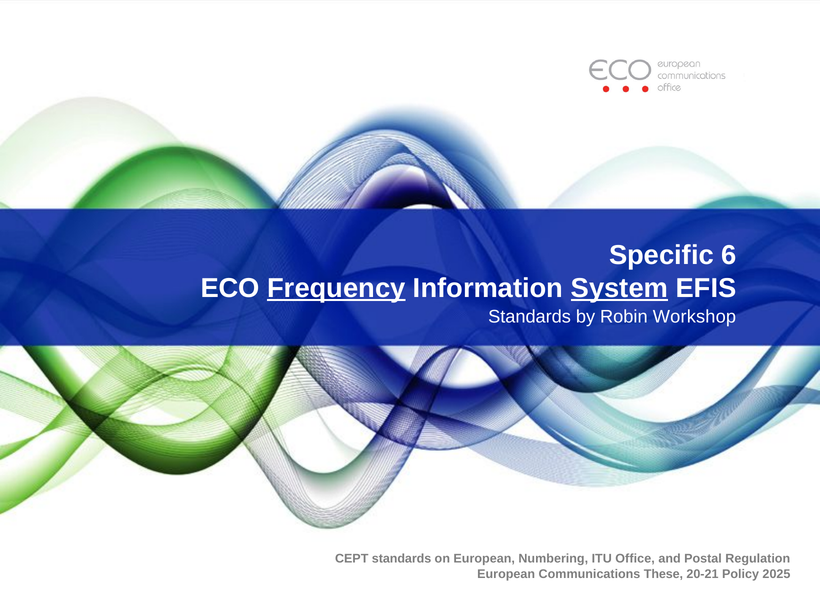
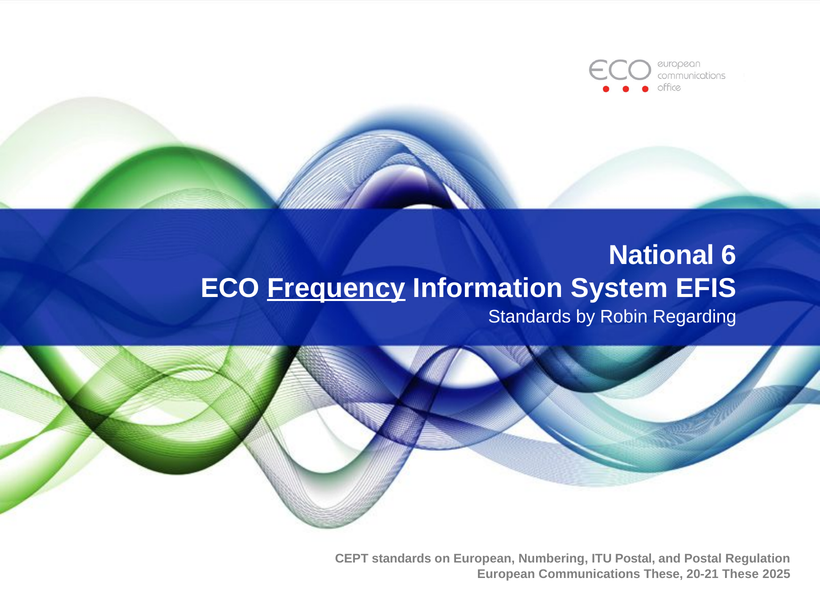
Specific: Specific -> National
System underline: present -> none
Workshop: Workshop -> Regarding
ITU Office: Office -> Postal
20-21 Policy: Policy -> These
